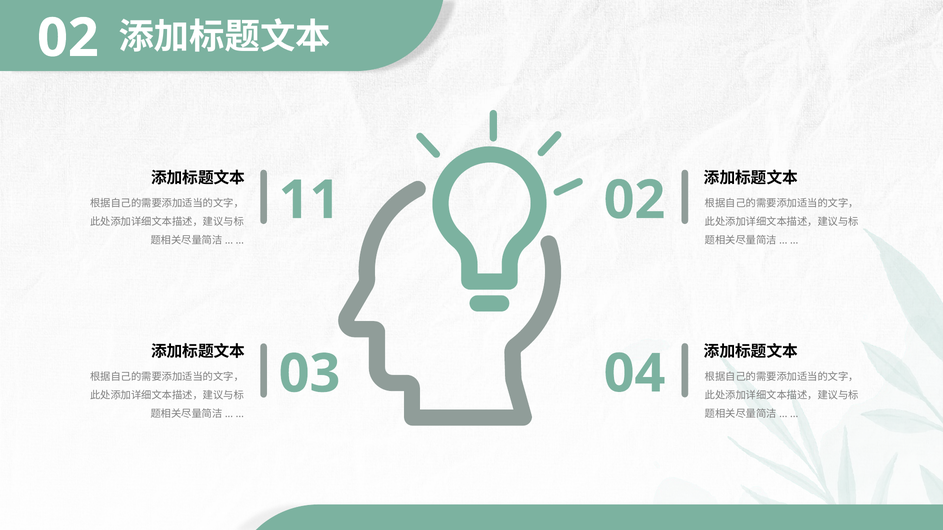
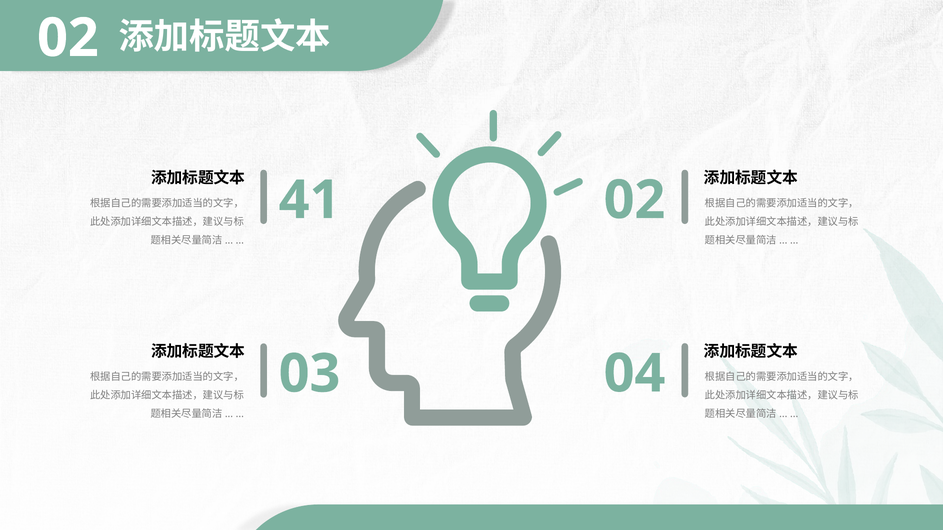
11: 11 -> 41
